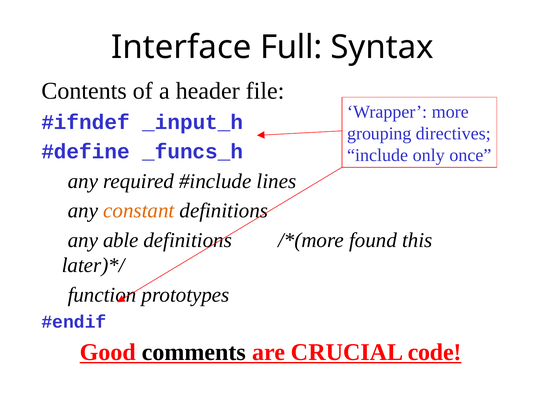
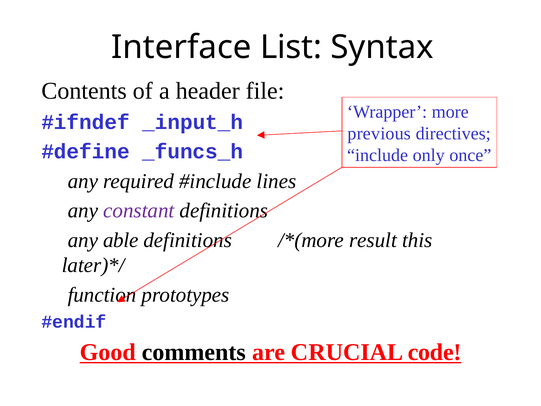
Full: Full -> List
grouping: grouping -> previous
constant colour: orange -> purple
found: found -> result
